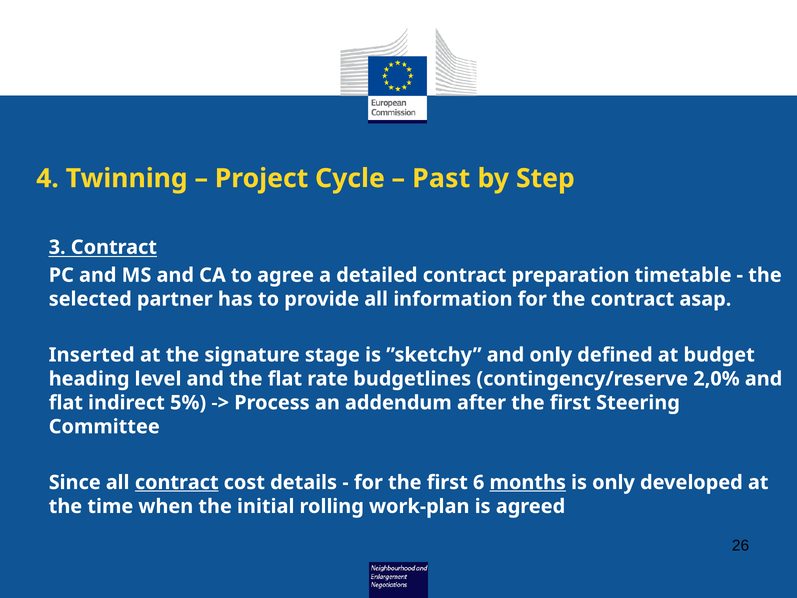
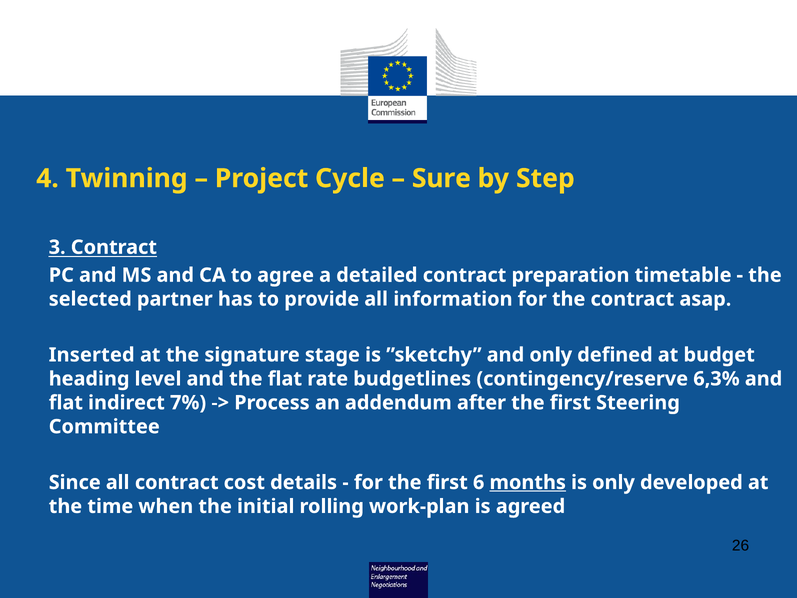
Past: Past -> Sure
2,0%: 2,0% -> 6,3%
5%: 5% -> 7%
contract at (177, 482) underline: present -> none
